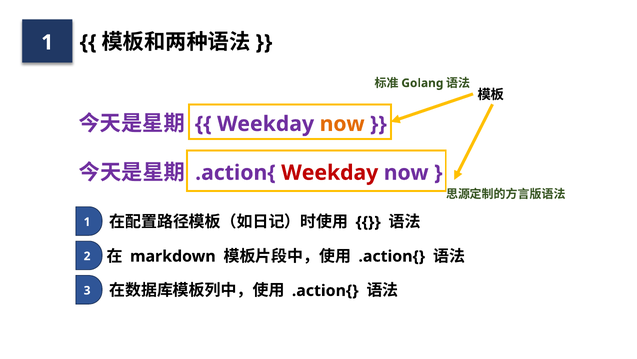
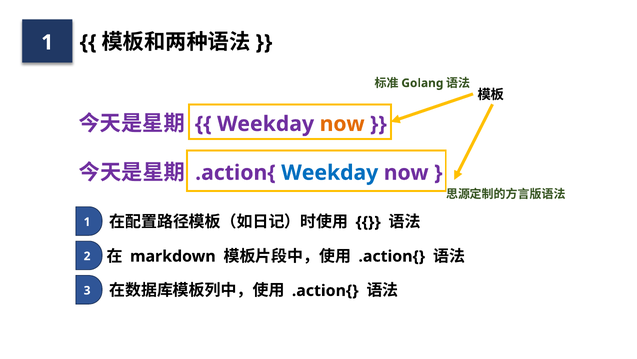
Weekday at (330, 172) colour: red -> blue
